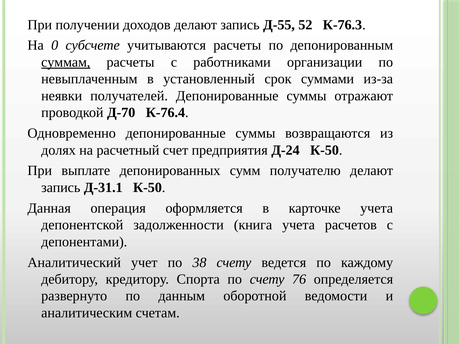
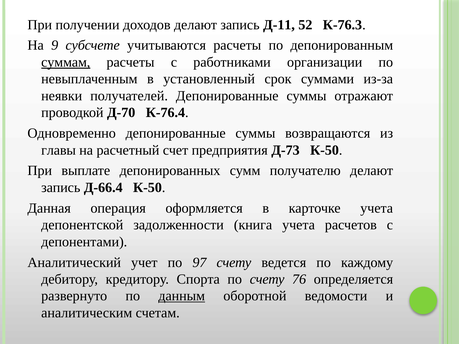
Д-55: Д-55 -> Д-11
0: 0 -> 9
долях: долях -> главы
Д-24: Д-24 -> Д-73
Д-31.1: Д-31.1 -> Д-66.4
38: 38 -> 97
данным underline: none -> present
